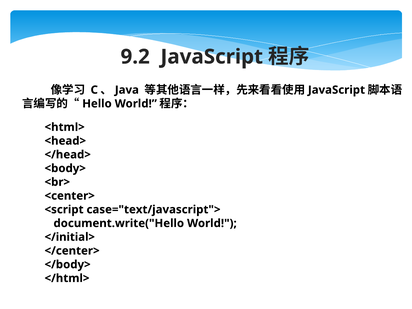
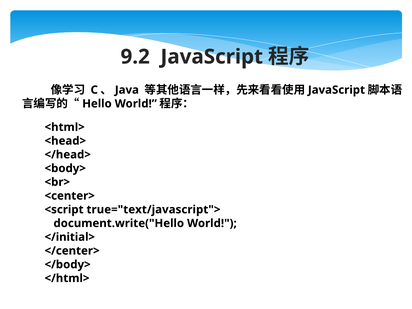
case="text/javascript">: case="text/javascript"> -> true="text/javascript">
